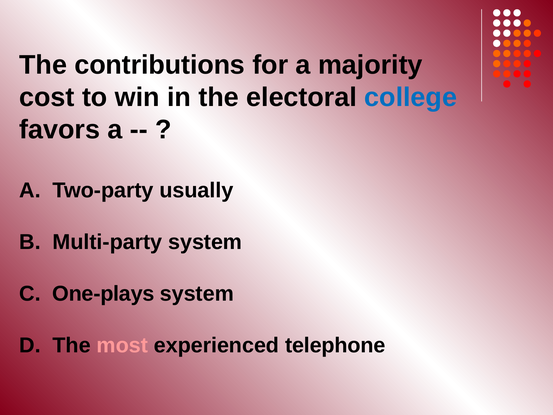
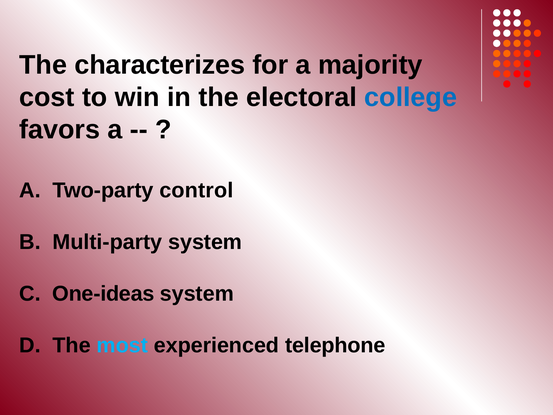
contributions: contributions -> characterizes
usually: usually -> control
One-plays: One-plays -> One-ideas
most colour: pink -> light blue
